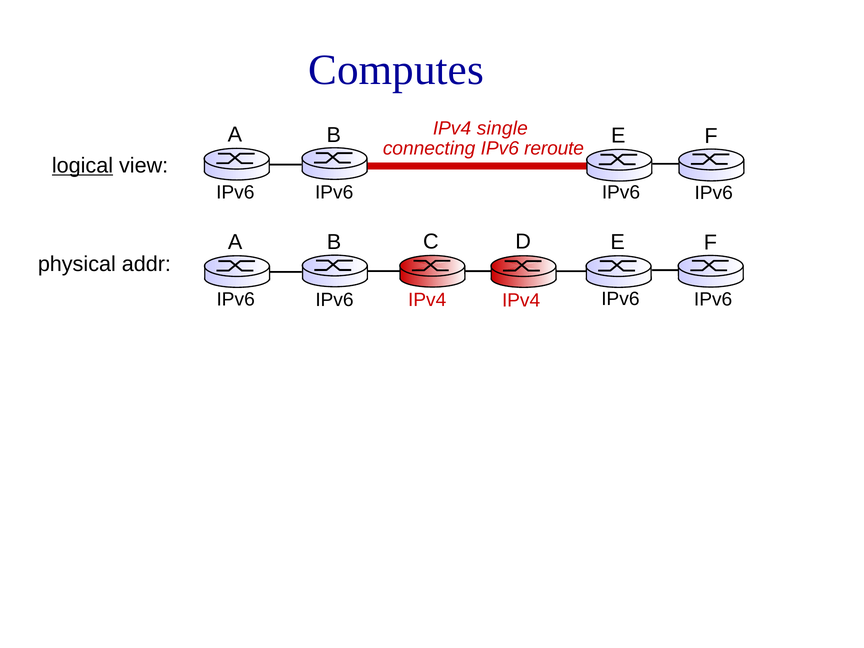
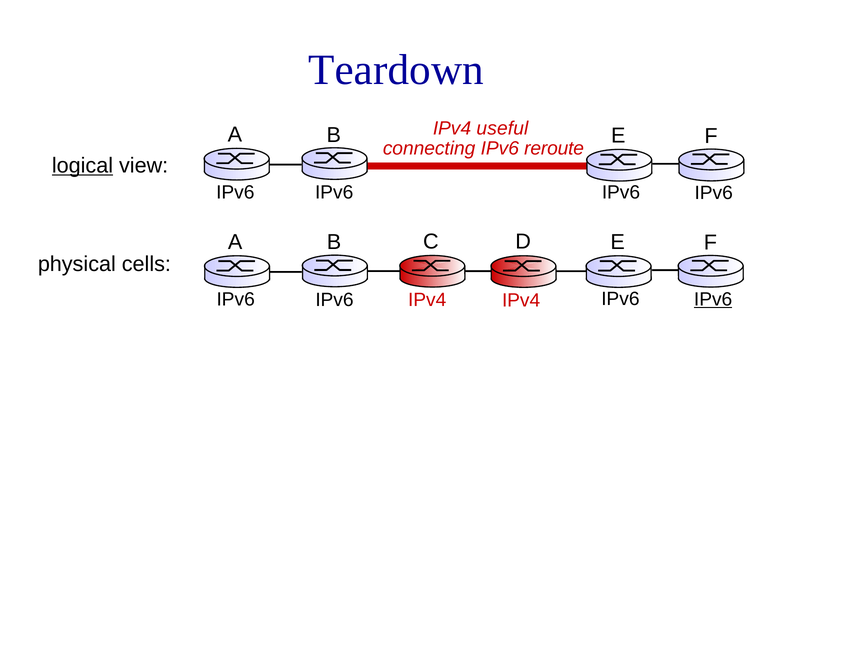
Computes: Computes -> Teardown
single: single -> useful
addr: addr -> cells
IPv6 at (713, 299) underline: none -> present
